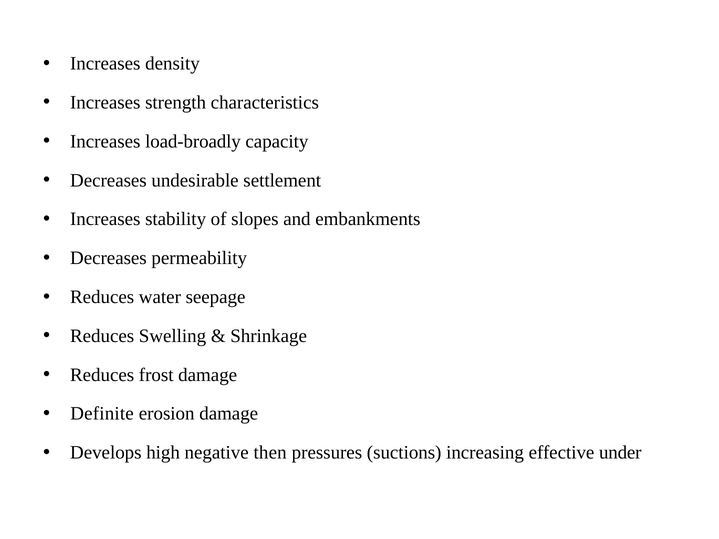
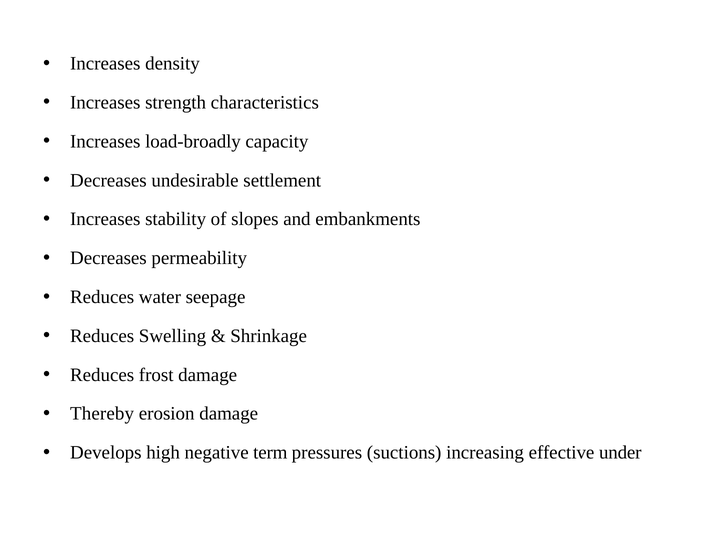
Definite: Definite -> Thereby
then: then -> term
